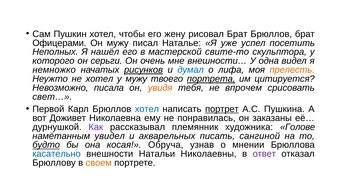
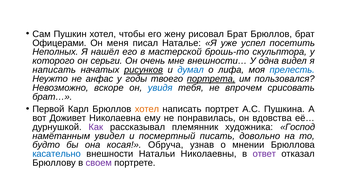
Он мужу: мужу -> меня
свите-то: свите-то -> брошь-то
немножко at (54, 70): немножко -> написать
прелесть colour: orange -> blue
не хотел: хотел -> анфас
у мужу: мужу -> годы
цитируется: цитируется -> пользовался
писала: писала -> вскоре
увидя colour: orange -> blue
свет…: свет… -> брат…
хотел at (147, 109) colour: blue -> orange
портрет underline: present -> none
заказаны: заказаны -> вдовства
Голове: Голове -> Господ
акварельных: акварельных -> посмертный
сангиной: сангиной -> довольно
будто underline: present -> none
своем colour: orange -> purple
